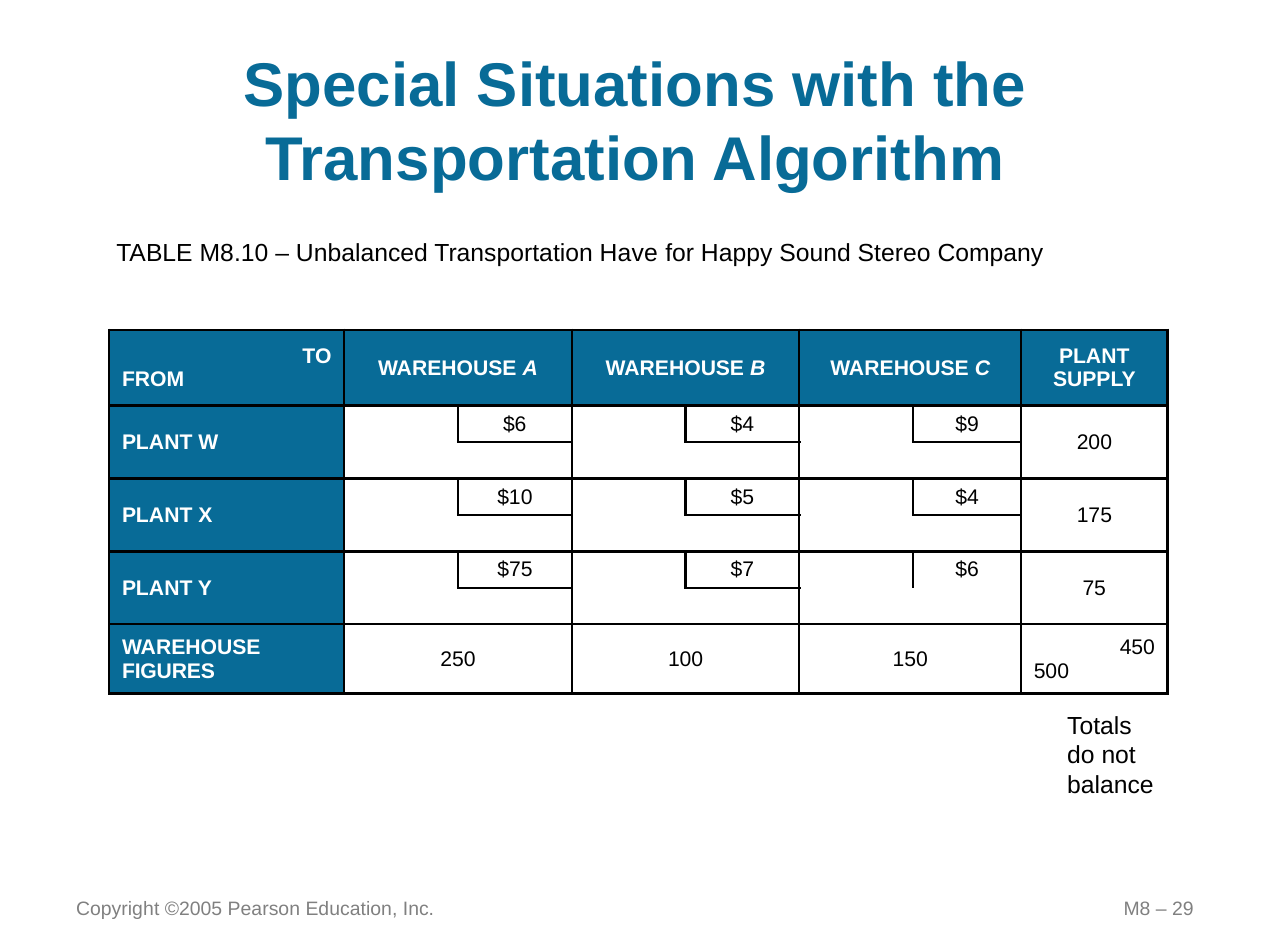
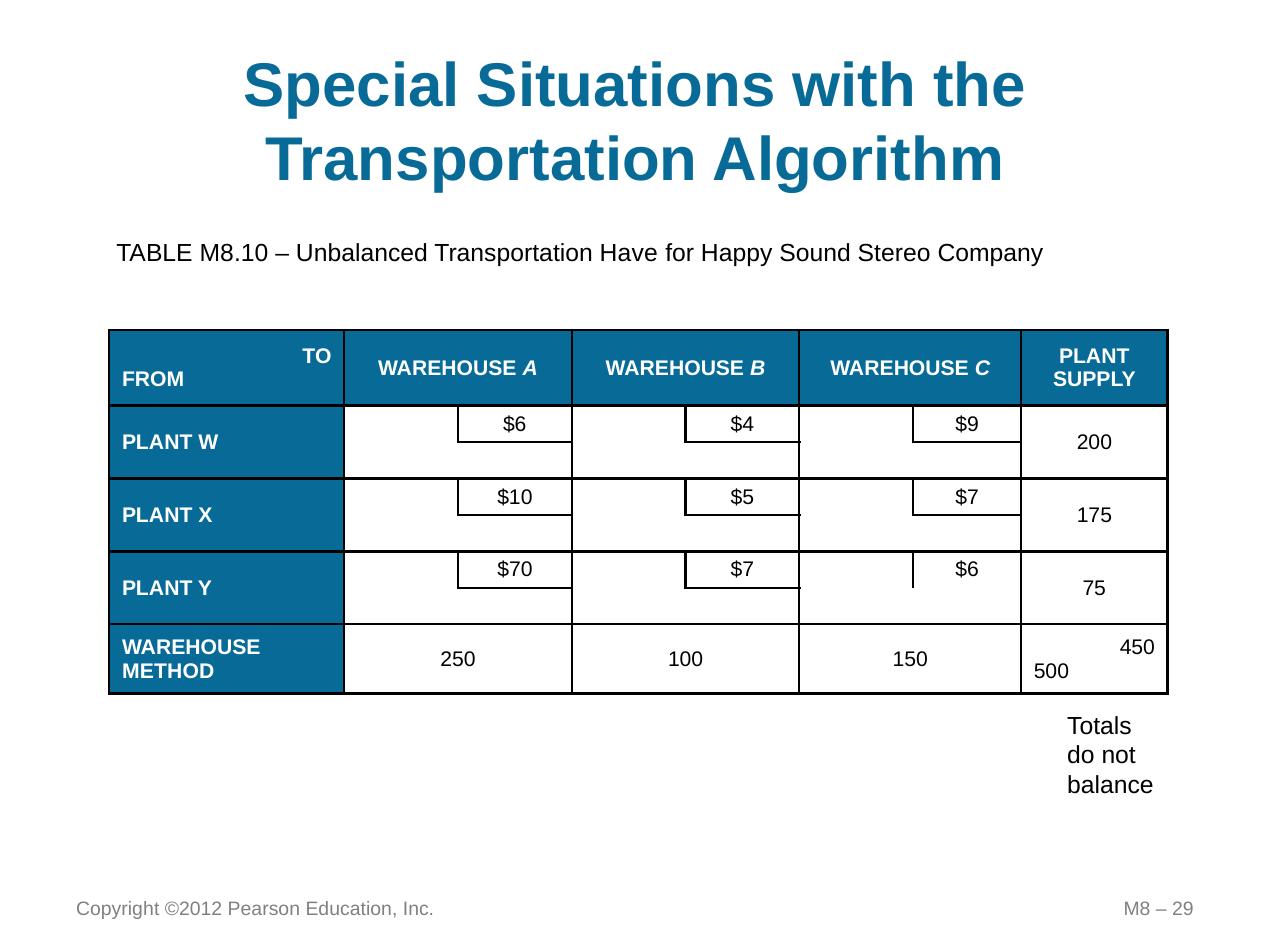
$5 $4: $4 -> $7
$75: $75 -> $70
FIGURES: FIGURES -> METHOD
©2005: ©2005 -> ©2012
